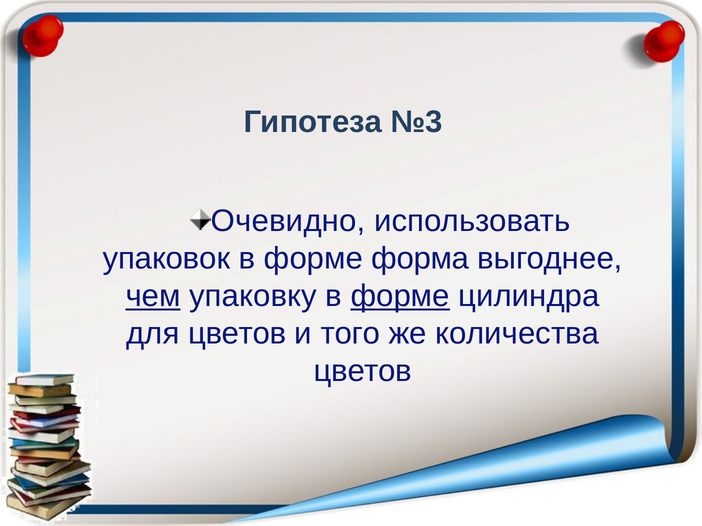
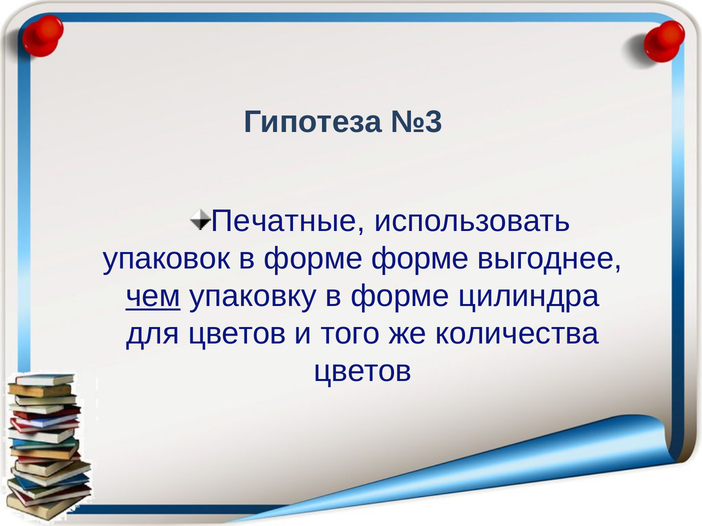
Очевидно: Очевидно -> Печатные
форме форма: форма -> форме
форме at (400, 296) underline: present -> none
